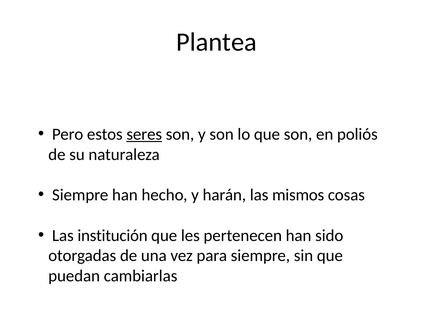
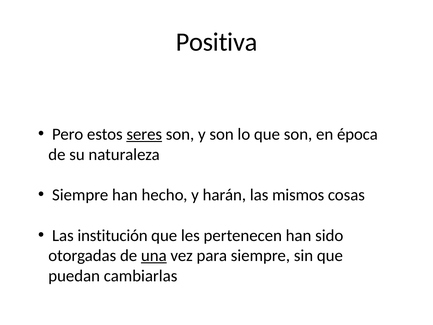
Plantea: Plantea -> Positiva
poliós: poliós -> época
una underline: none -> present
